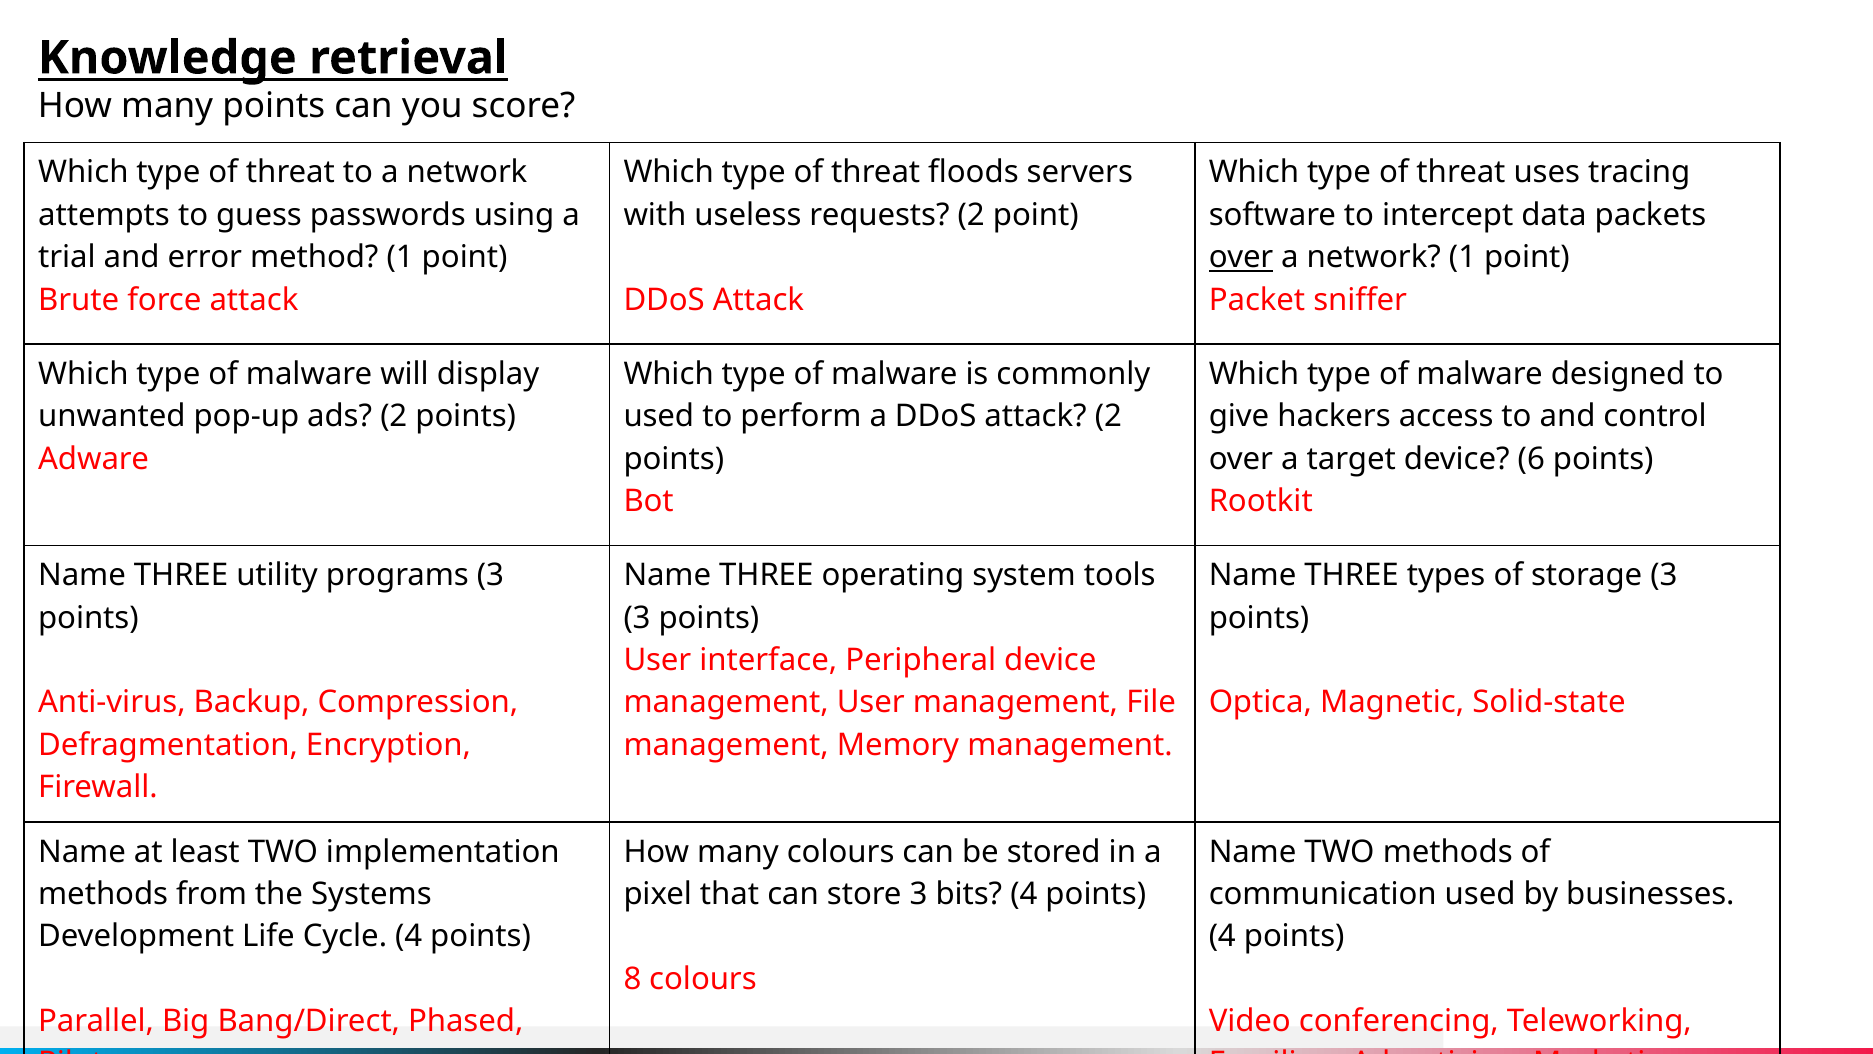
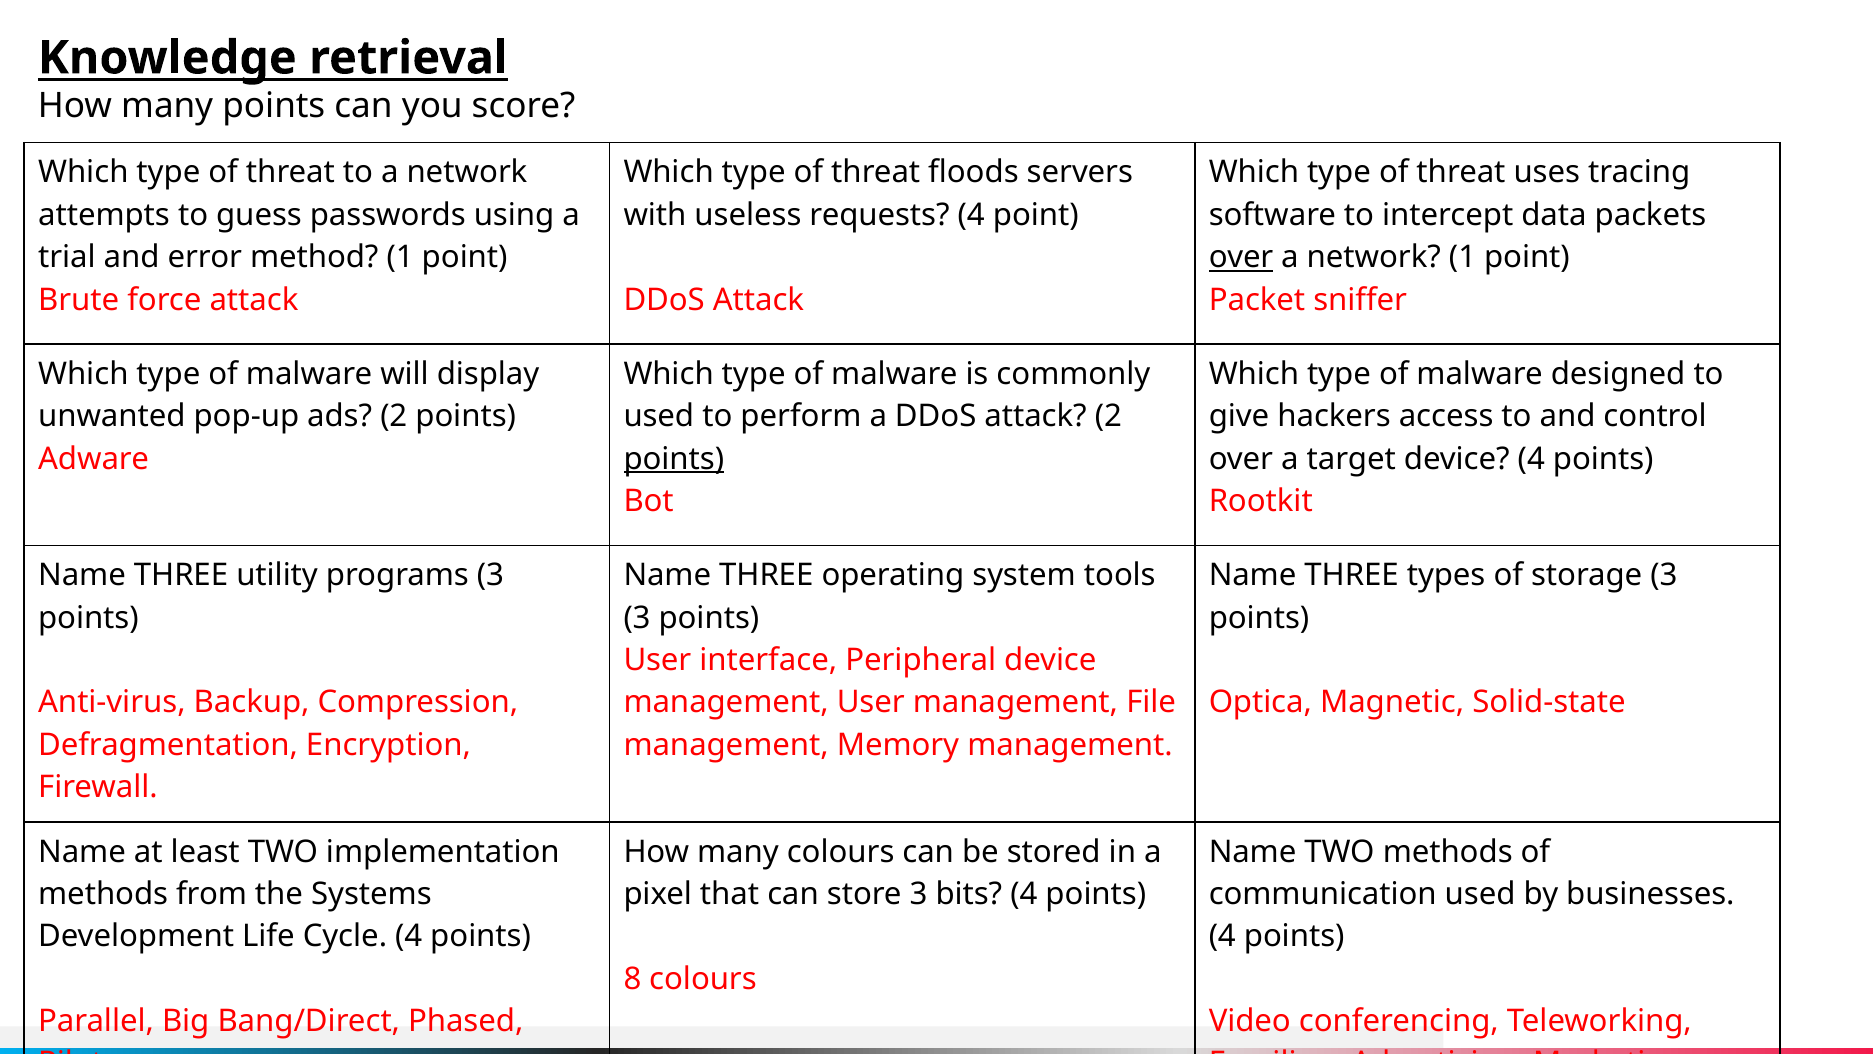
requests 2: 2 -> 4
points at (674, 459) underline: none -> present
device 6: 6 -> 4
